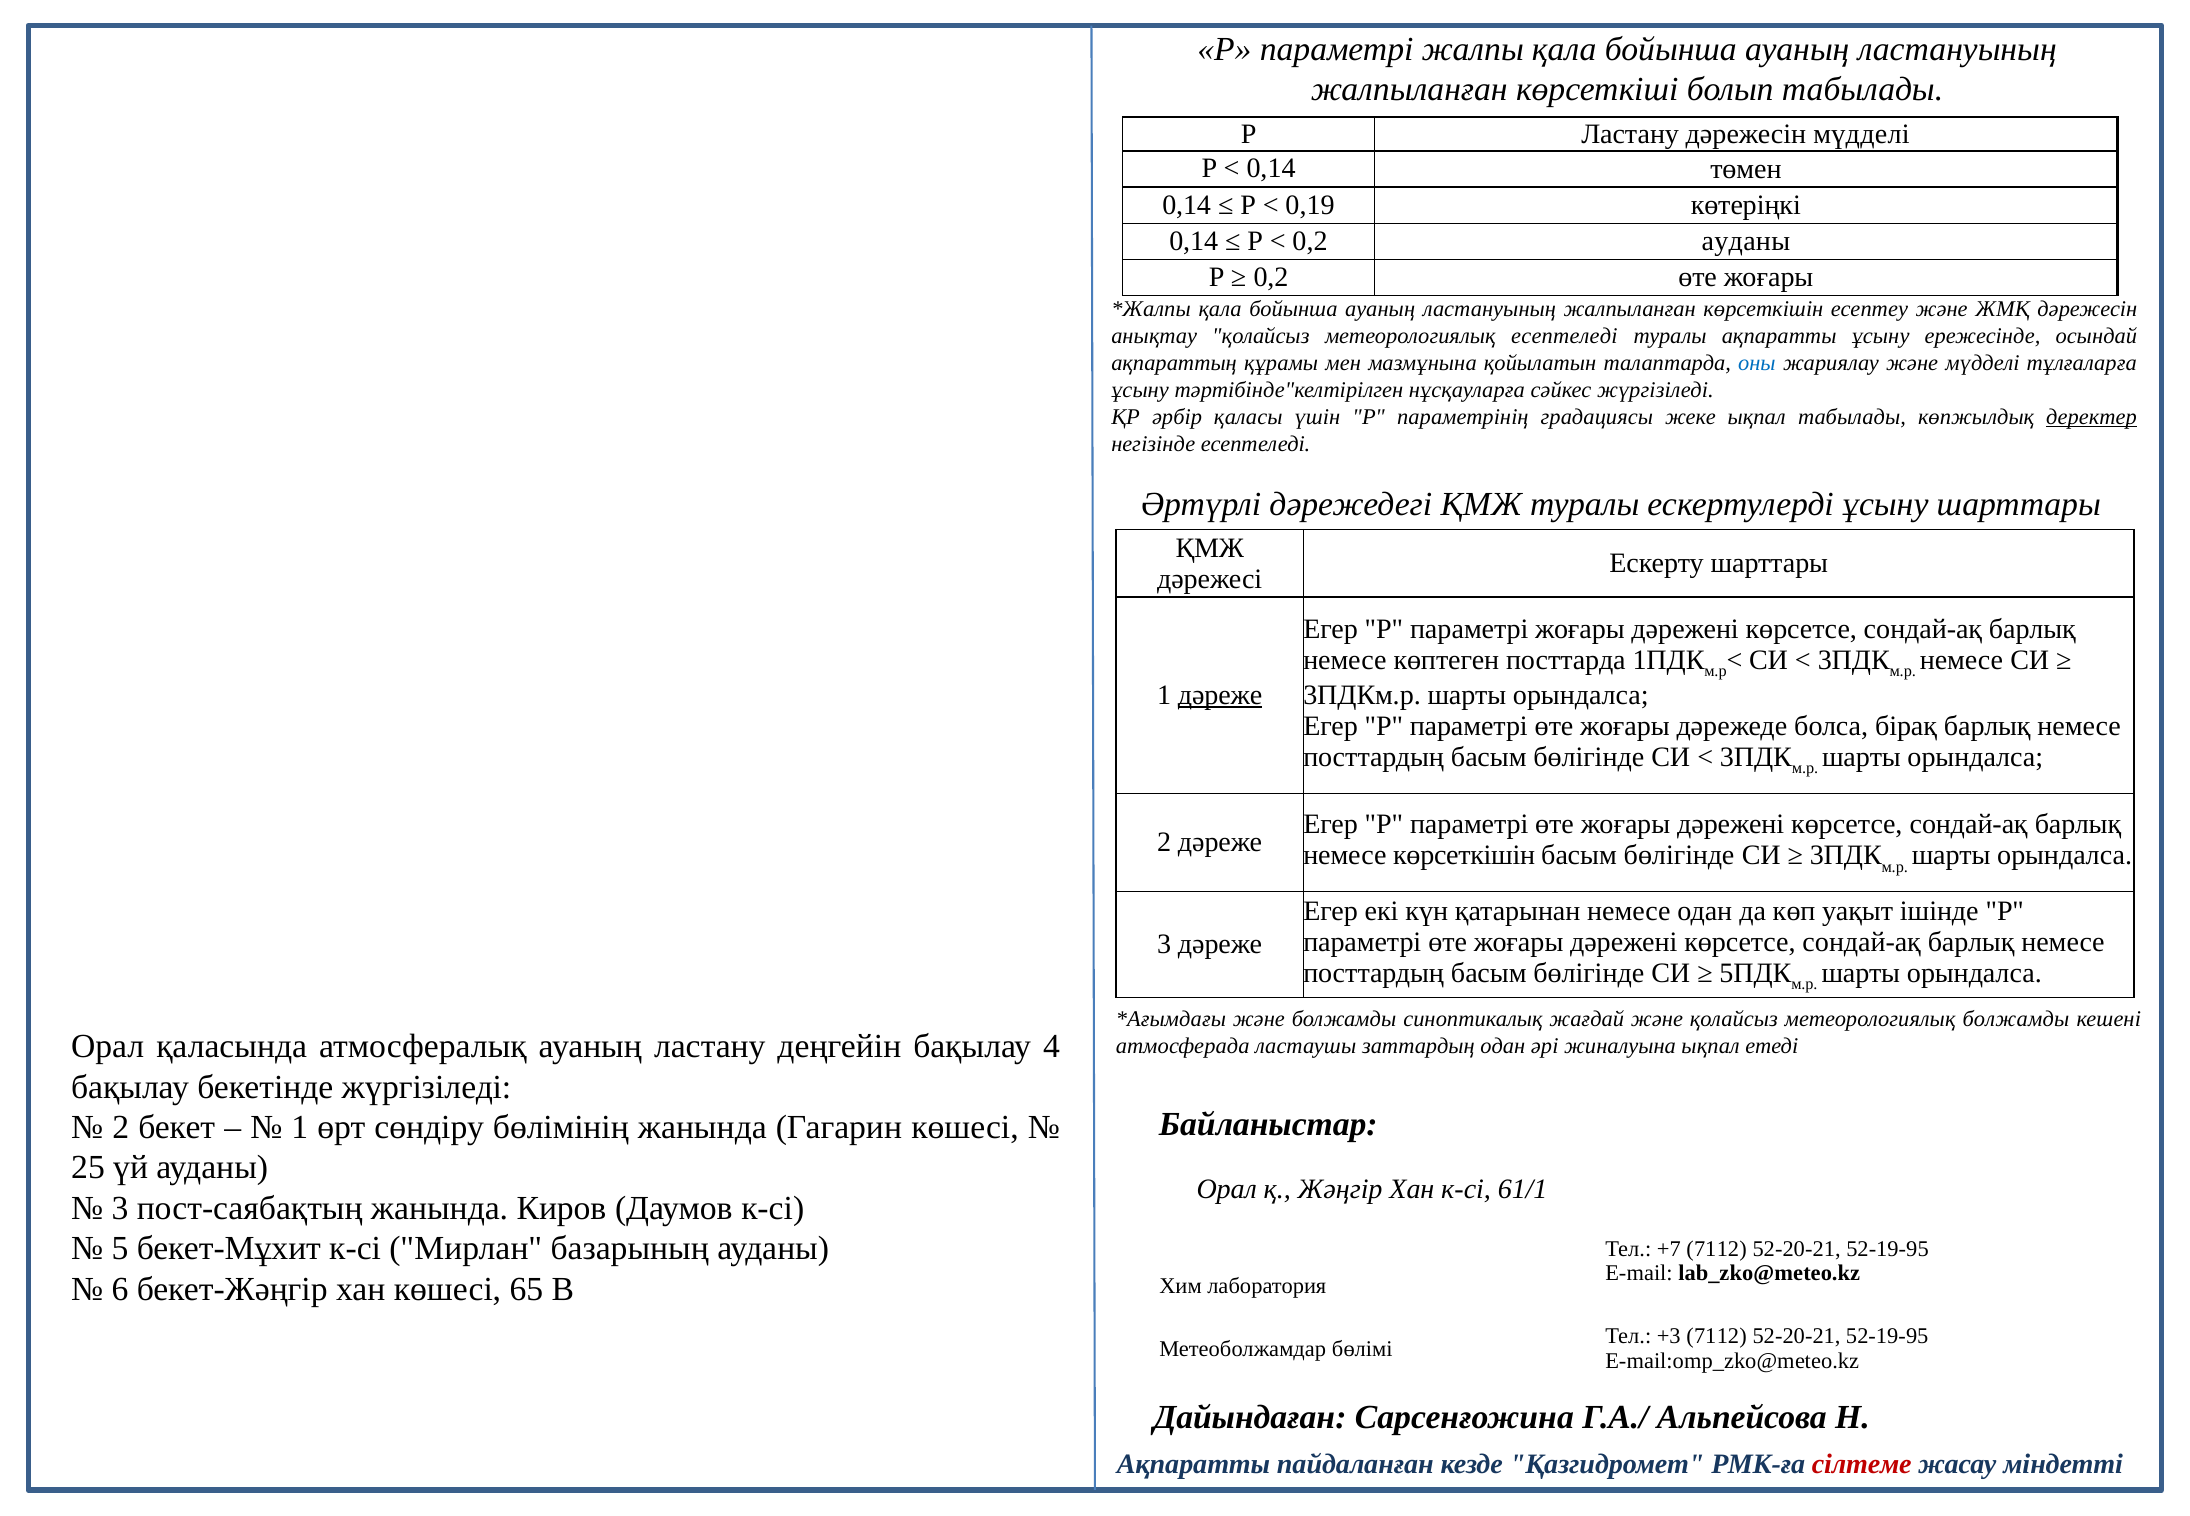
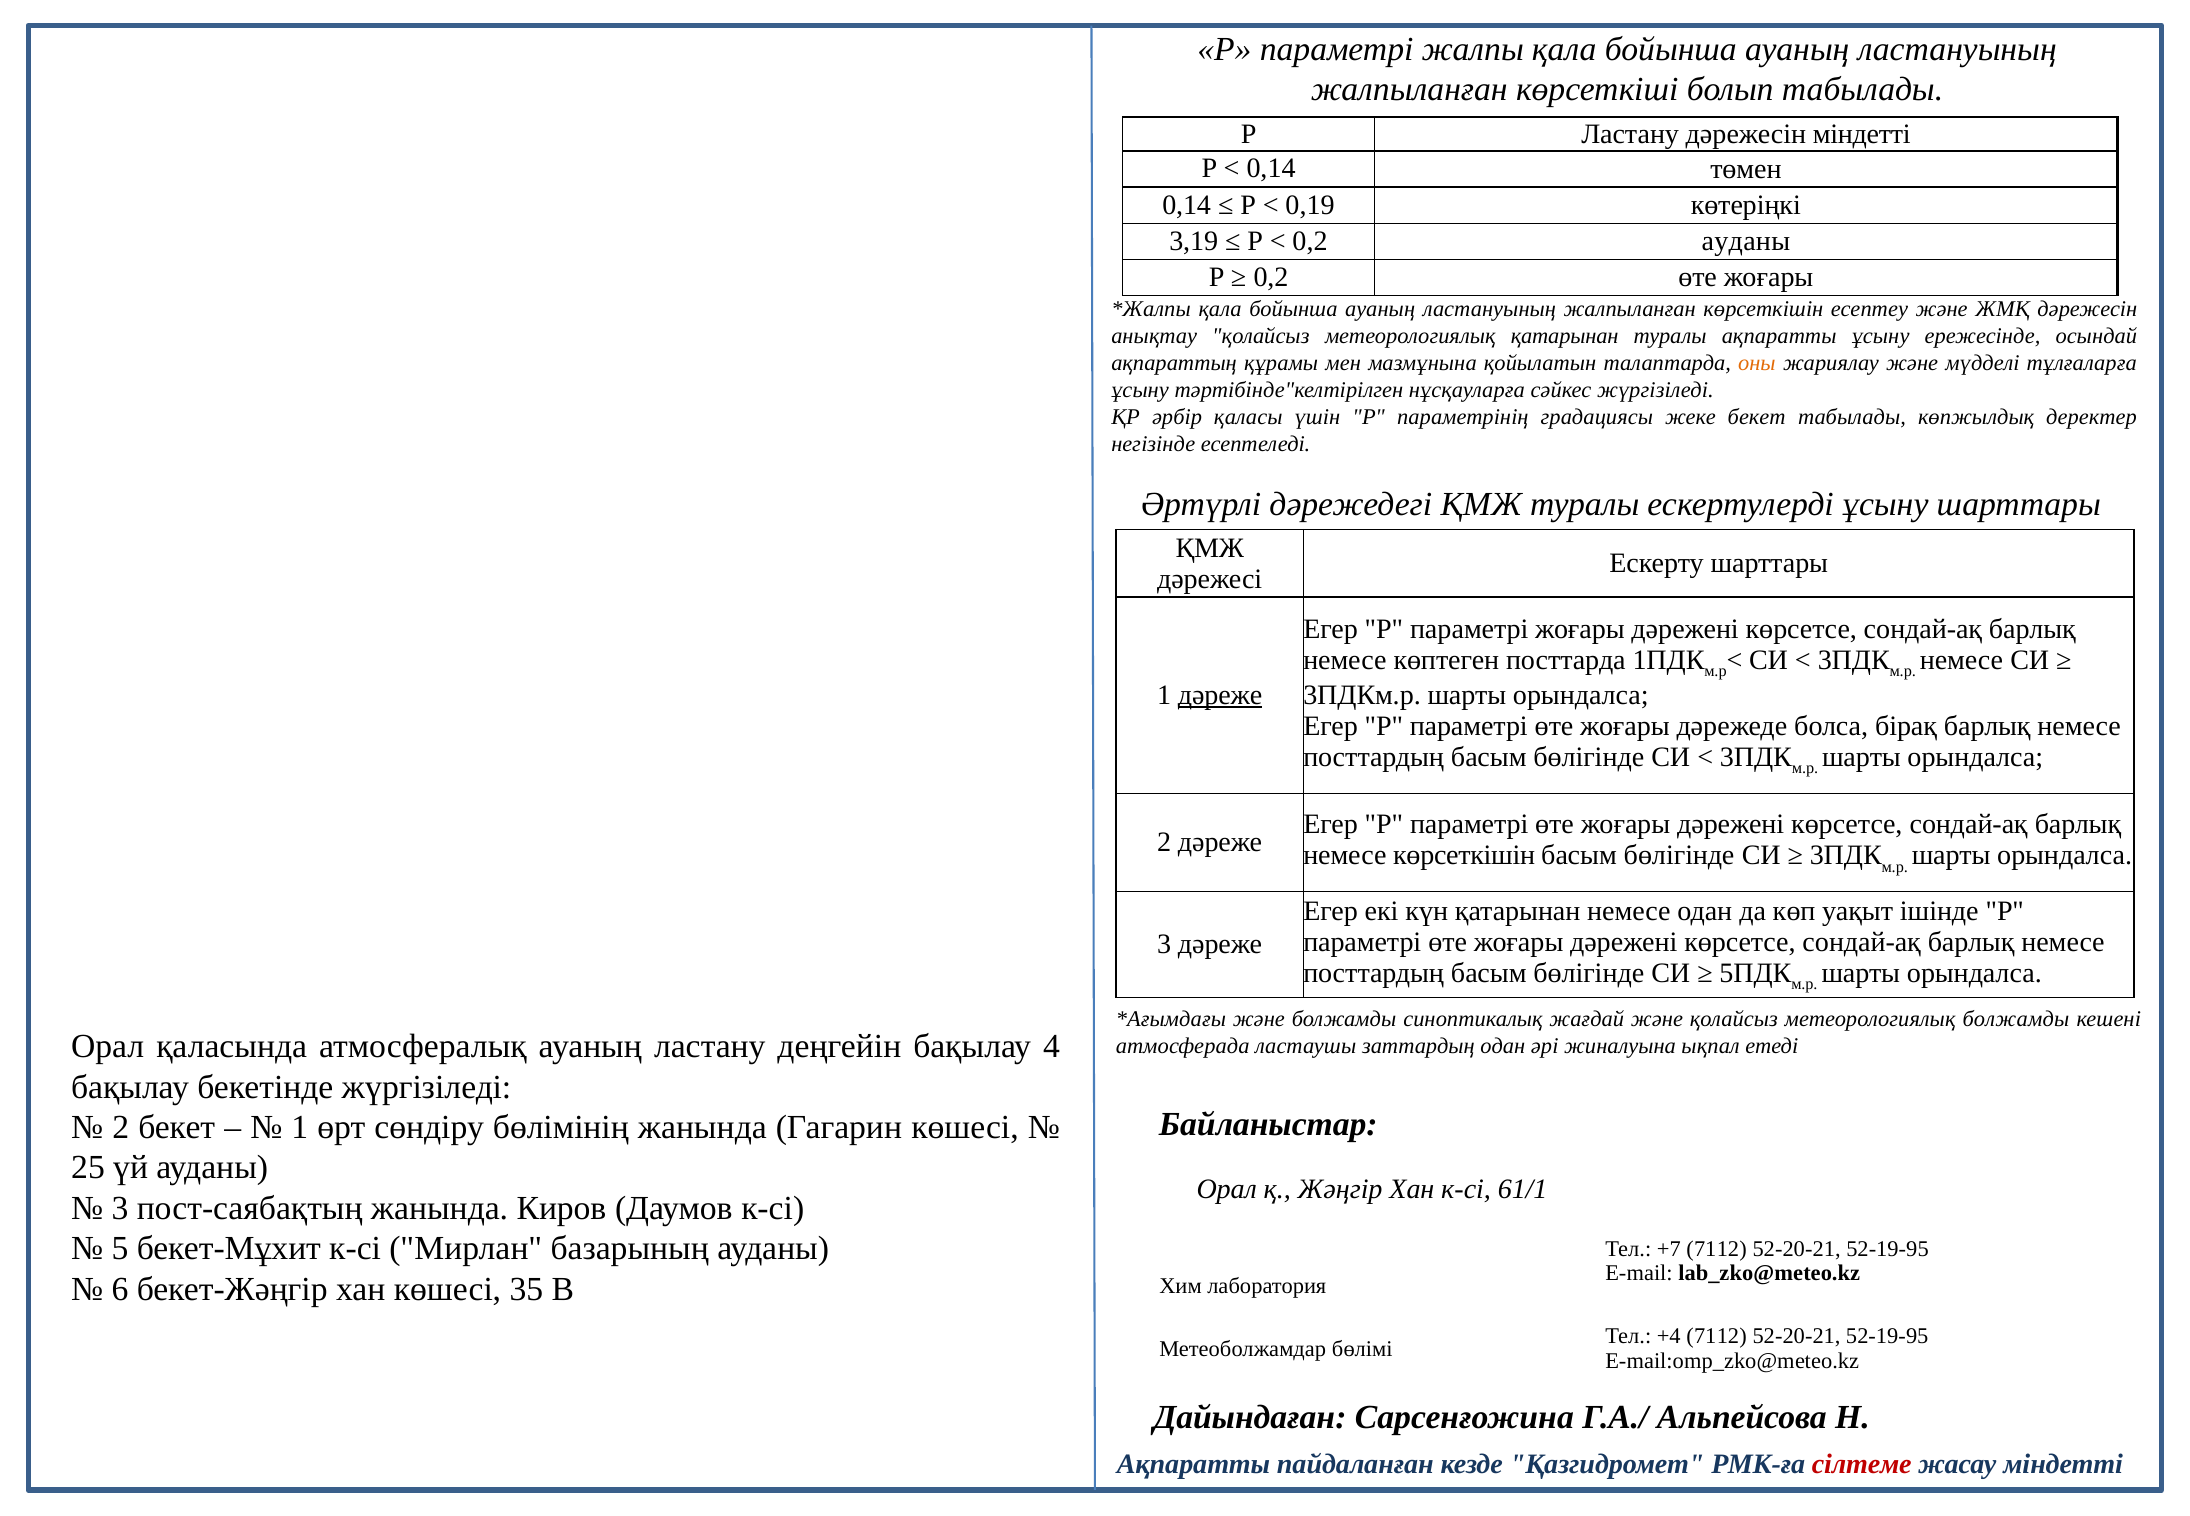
дәрежесін мүдделі: мүдделі -> міндетті
0,14 at (1194, 241): 0,14 -> 3,19
метеорологиялық есептеледі: есептеледі -> қатарынан
оны colour: blue -> orange
жеке ықпал: ықпал -> бекет
деректер underline: present -> none
65: 65 -> 35
+3: +3 -> +4
